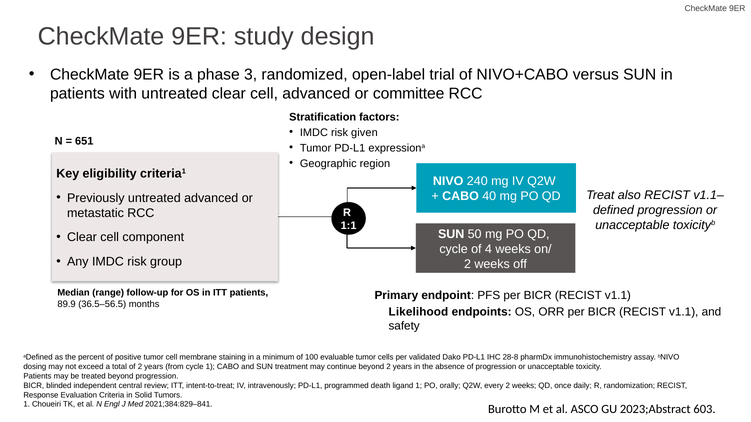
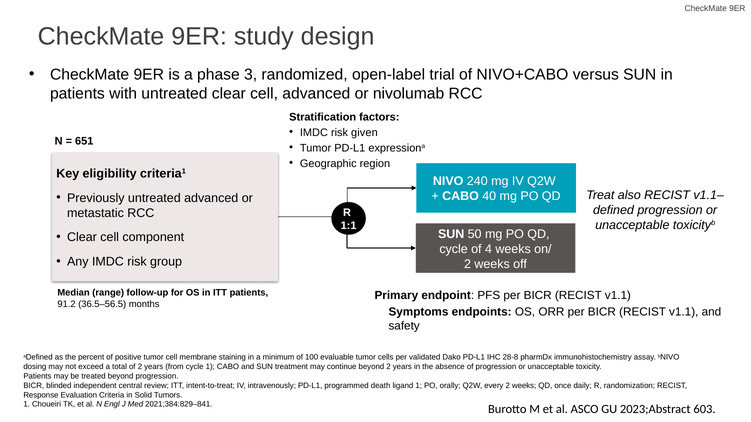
committee: committee -> nivolumab
89.9: 89.9 -> 91.2
Likelihood: Likelihood -> Symptoms
